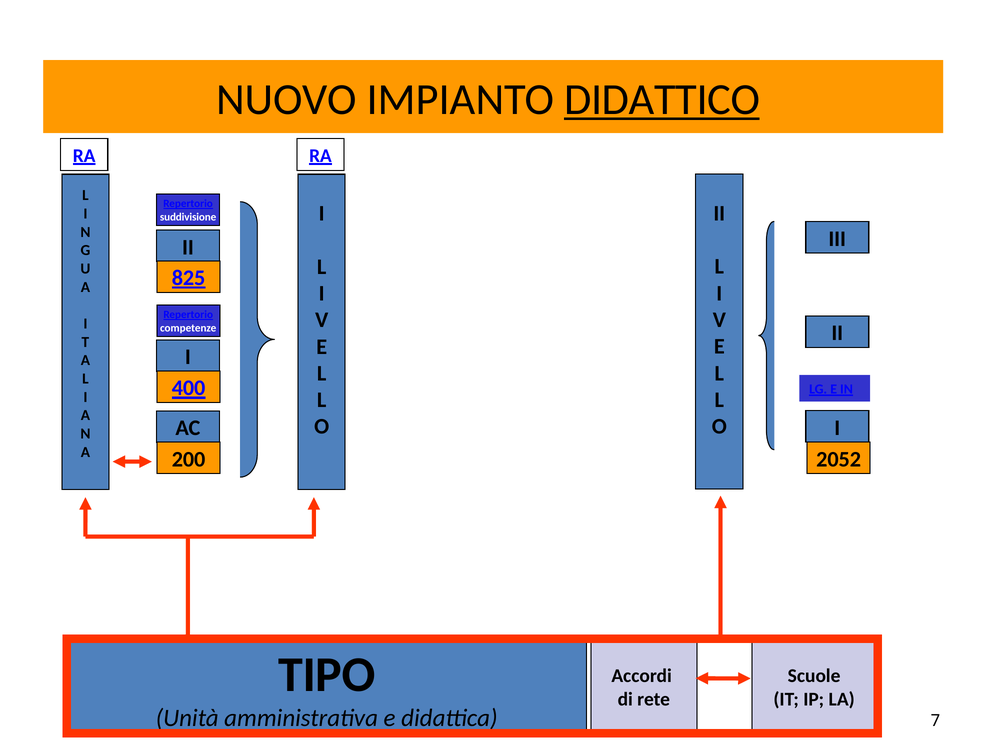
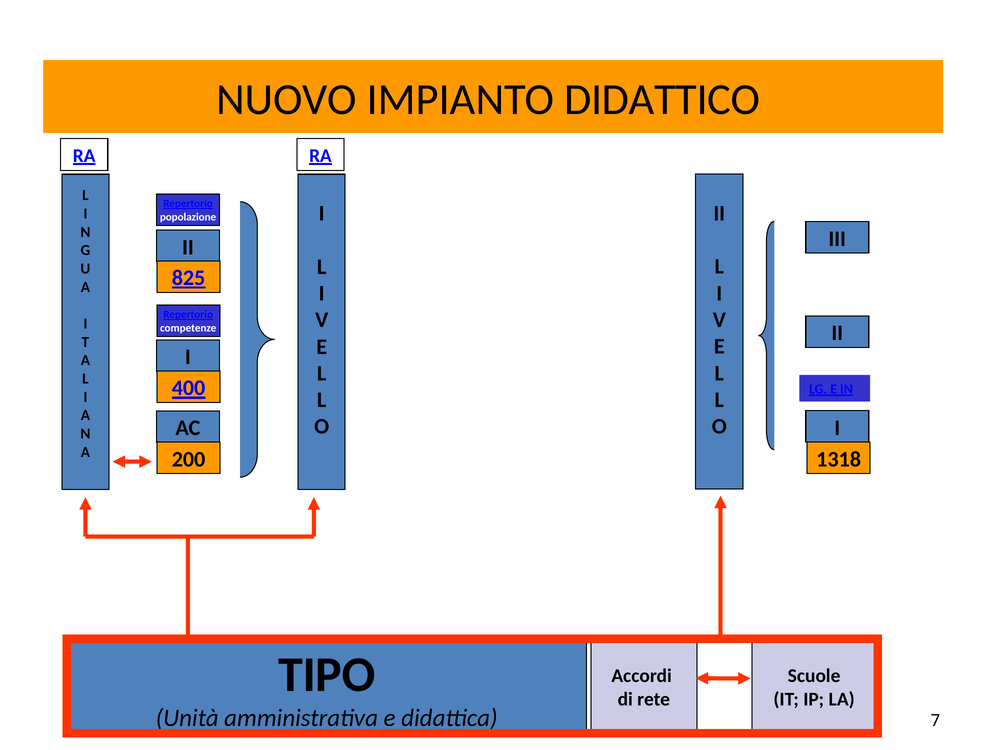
DIDATTICO underline: present -> none
suddivisione: suddivisione -> popolazione
2052: 2052 -> 1318
